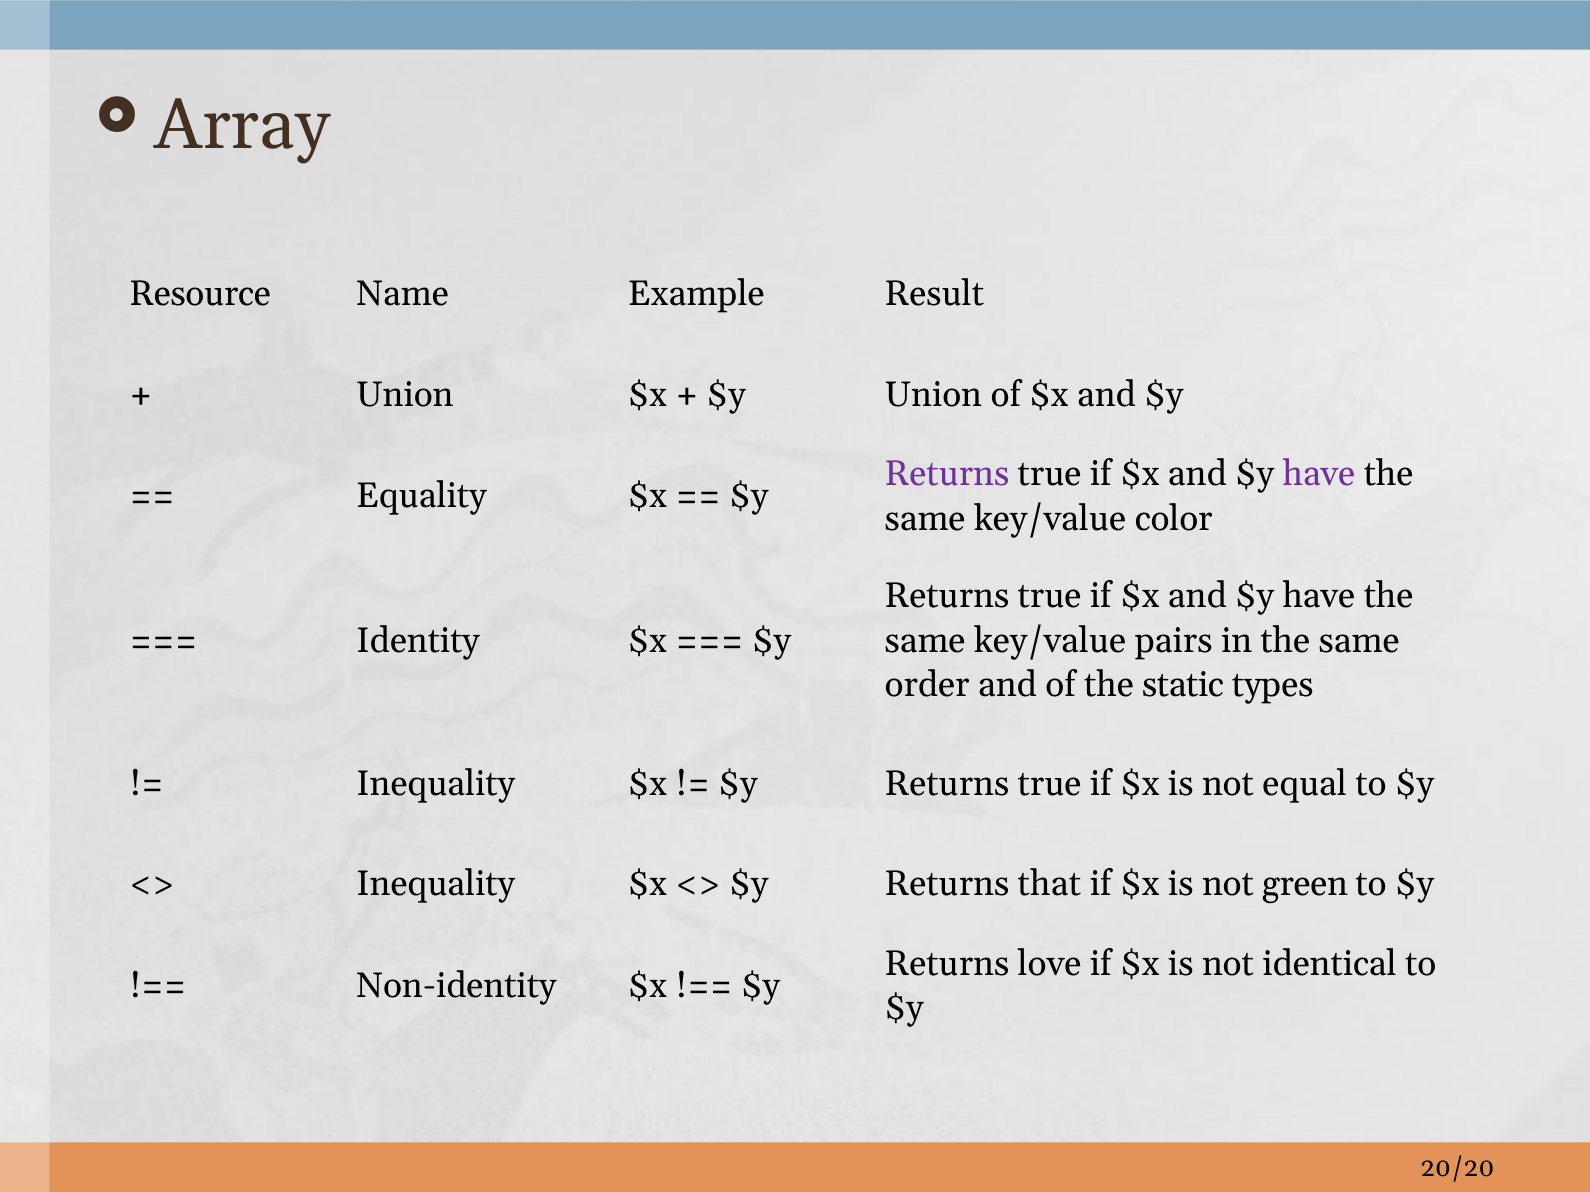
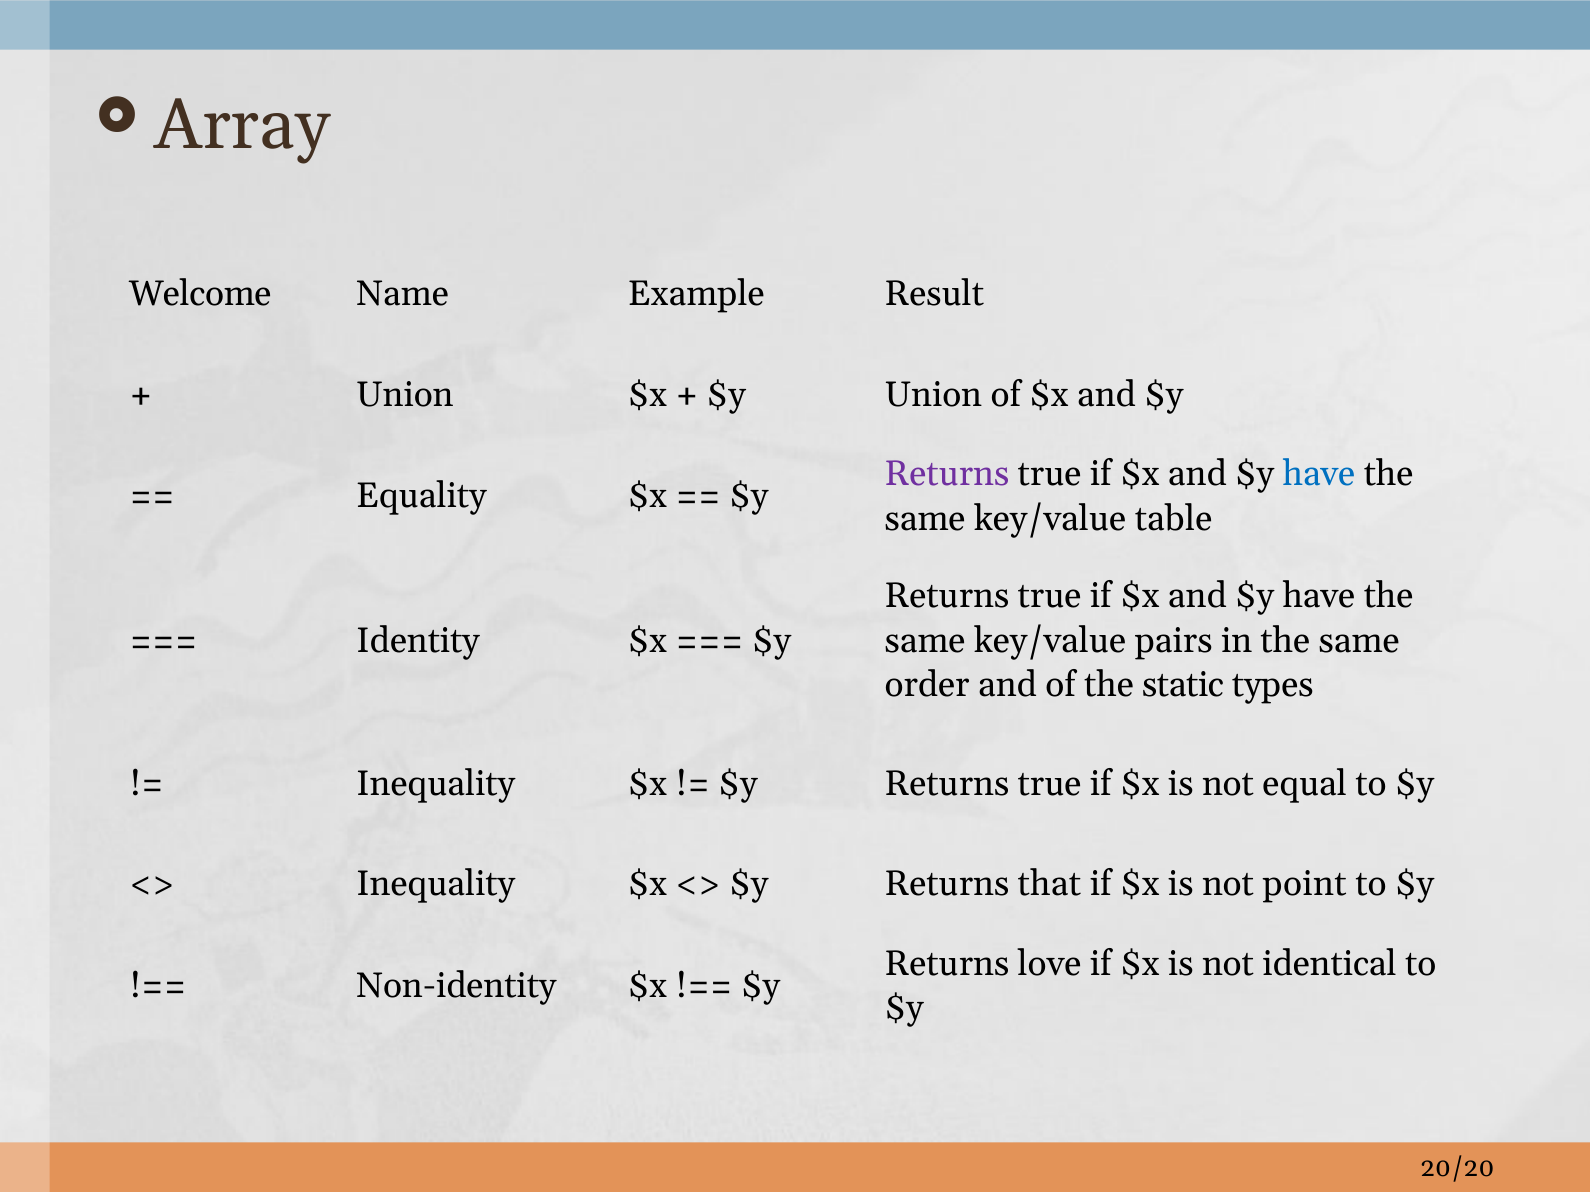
Resource: Resource -> Welcome
have at (1319, 474) colour: purple -> blue
color: color -> table
green: green -> point
